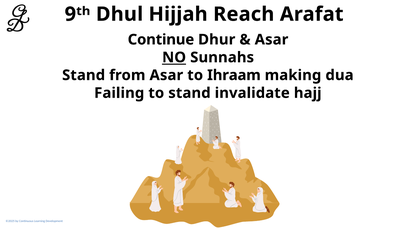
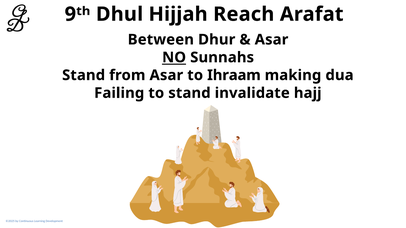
Continue: Continue -> Between
